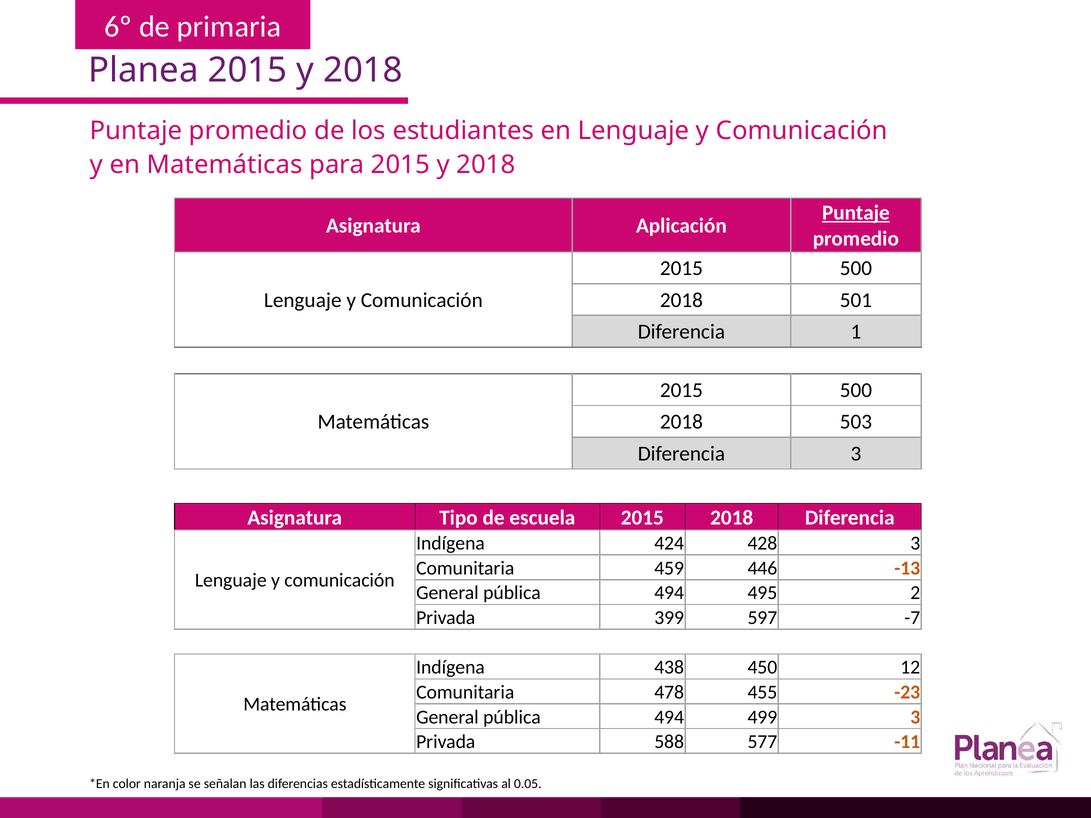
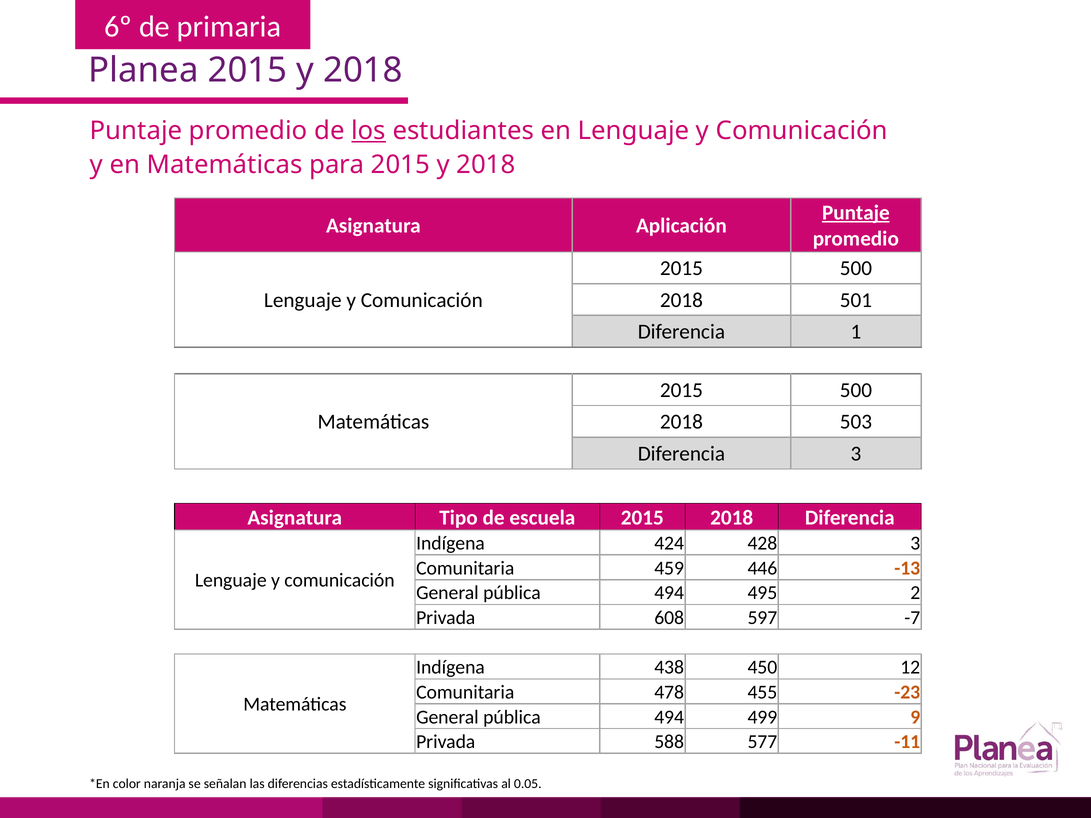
los underline: none -> present
399: 399 -> 608
499 3: 3 -> 9
